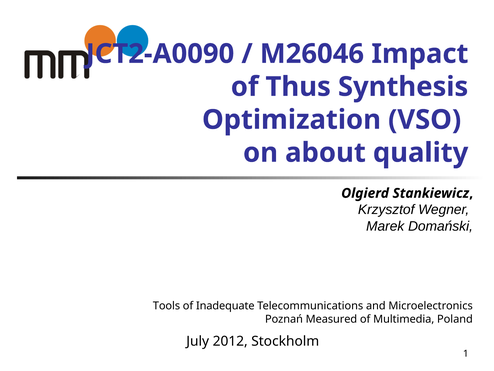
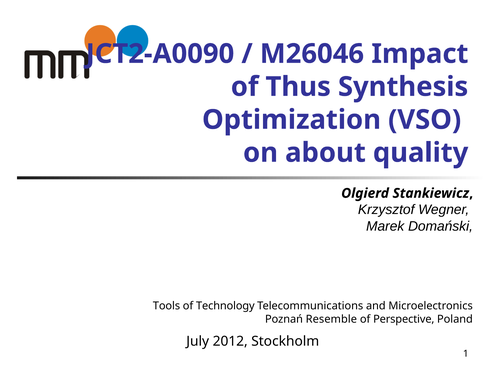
Inadequate: Inadequate -> Technology
Measured: Measured -> Resemble
Multimedia: Multimedia -> Perspective
